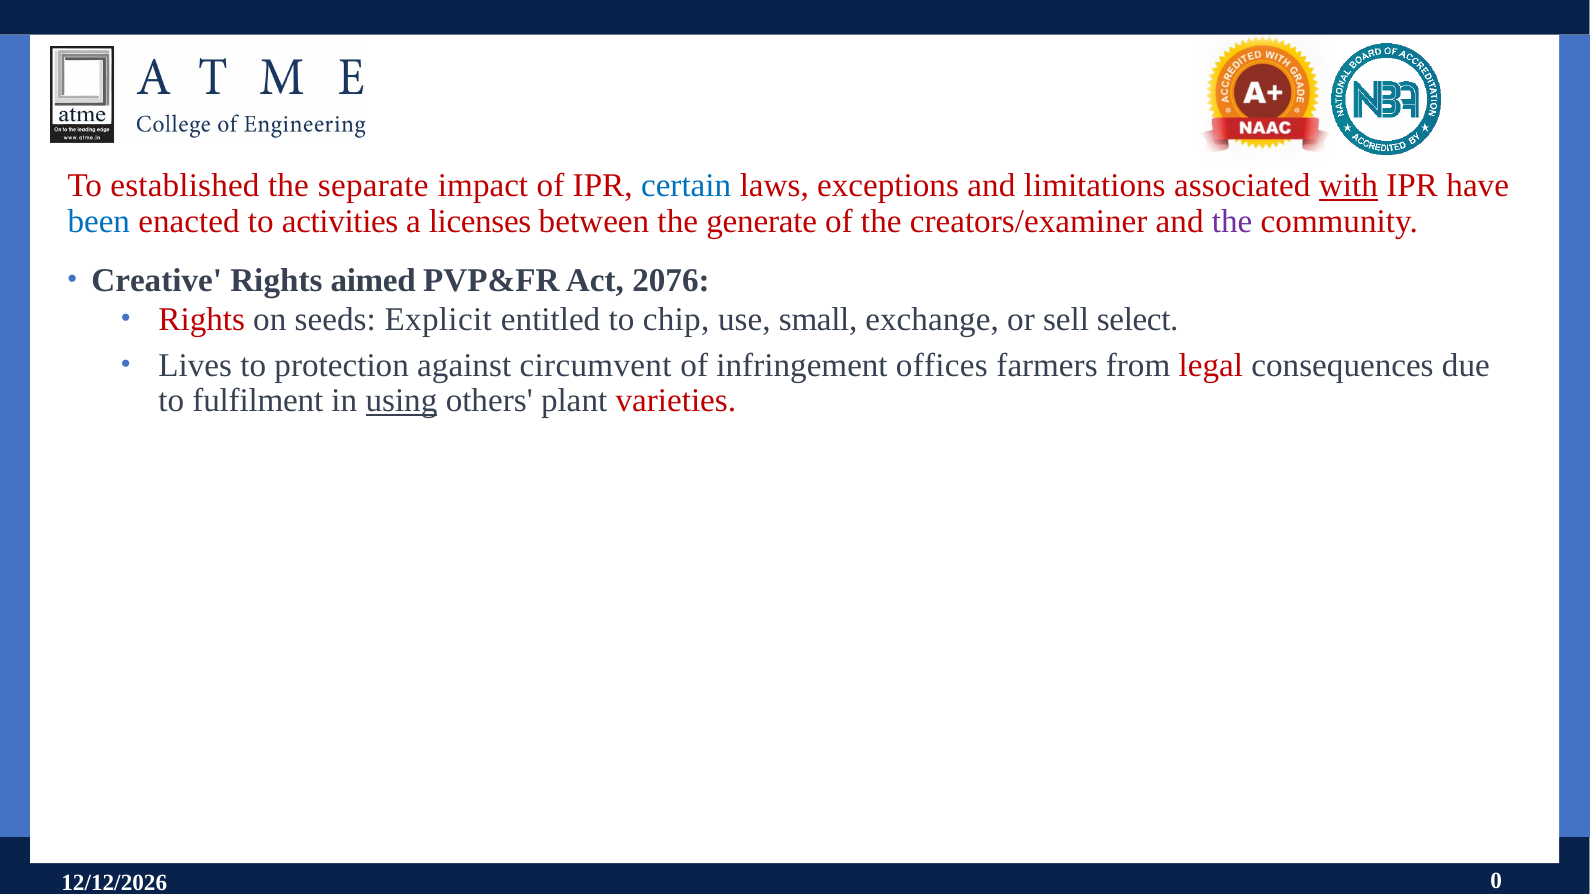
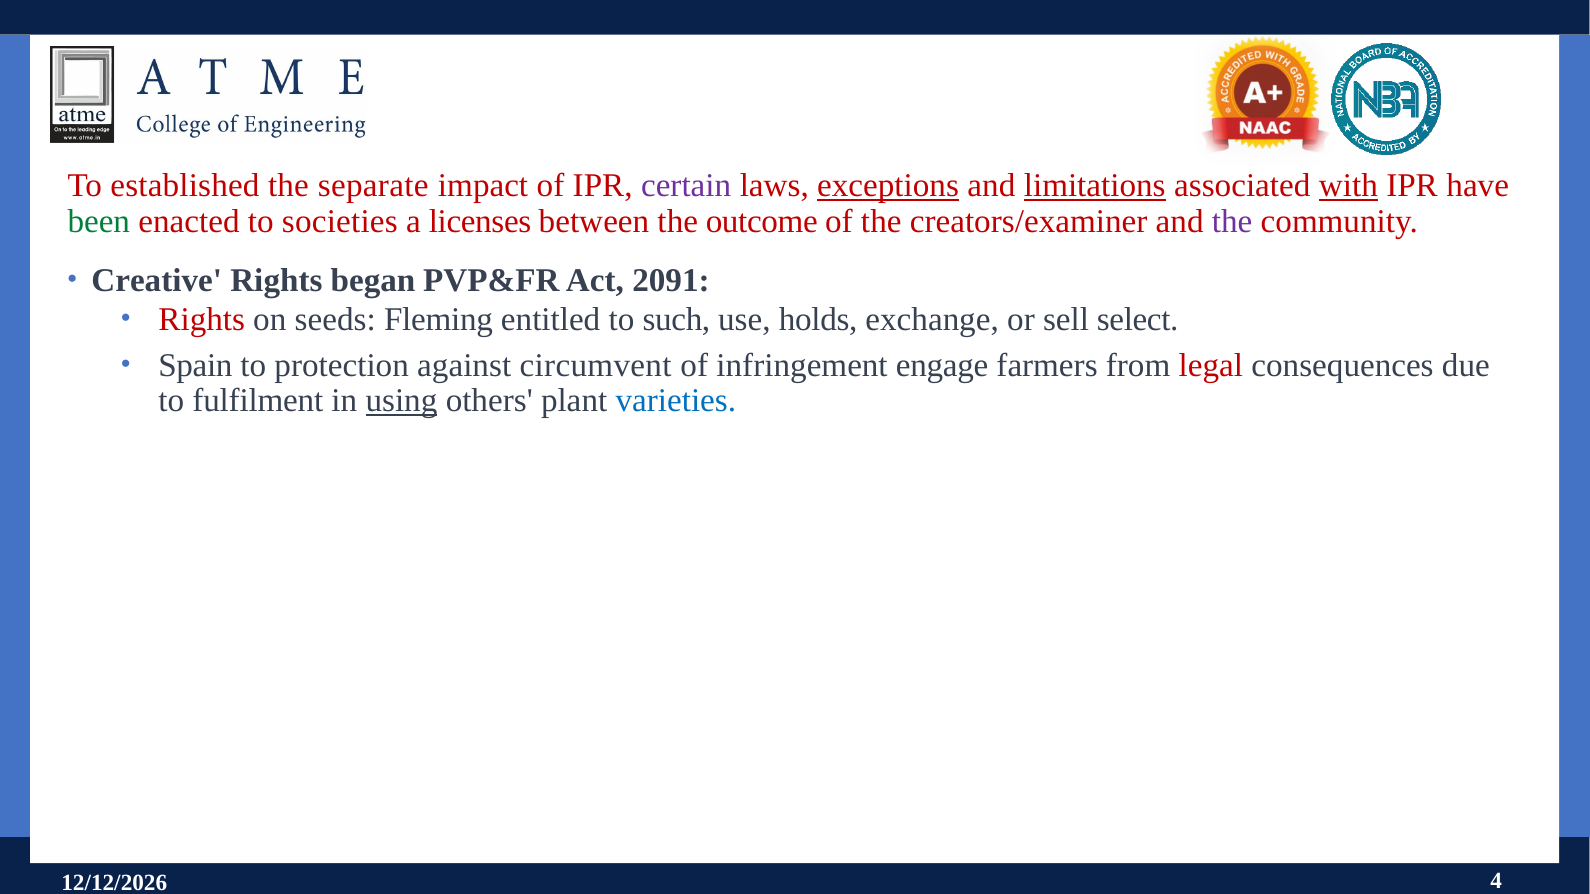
certain colour: blue -> purple
exceptions underline: none -> present
limitations underline: none -> present
been colour: blue -> green
activities: activities -> societies
generate: generate -> outcome
aimed: aimed -> began
2076: 2076 -> 2091
Explicit: Explicit -> Fleming
chip: chip -> such
small: small -> holds
Lives: Lives -> Spain
offices: offices -> engage
varieties colour: red -> blue
0: 0 -> 4
